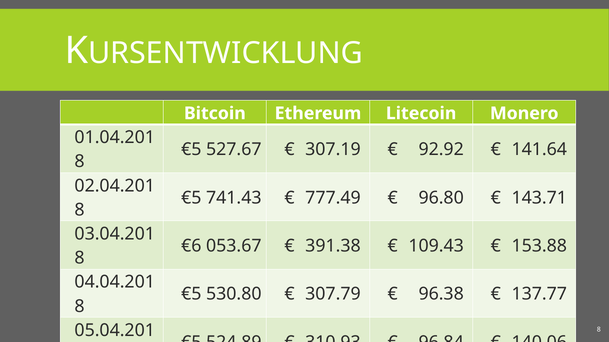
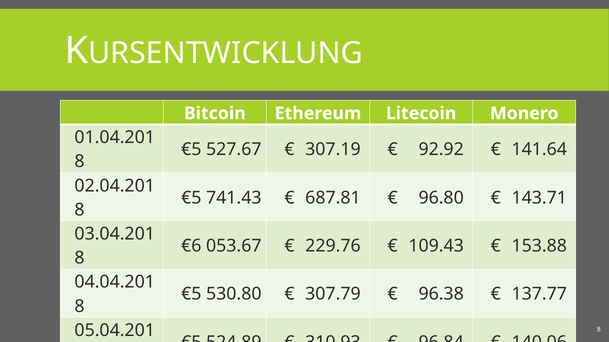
777.49: 777.49 -> 687.81
391.38: 391.38 -> 229.76
